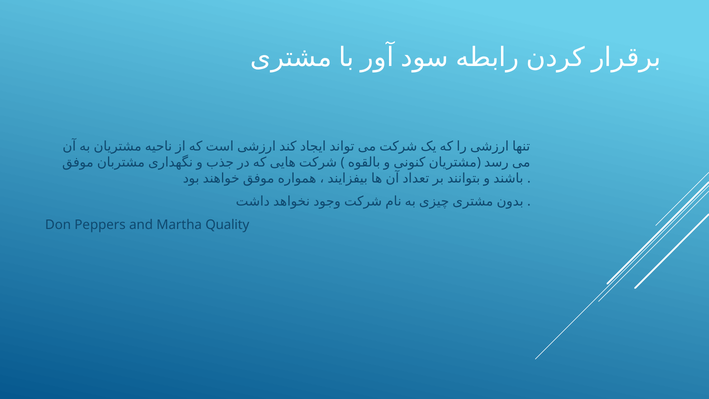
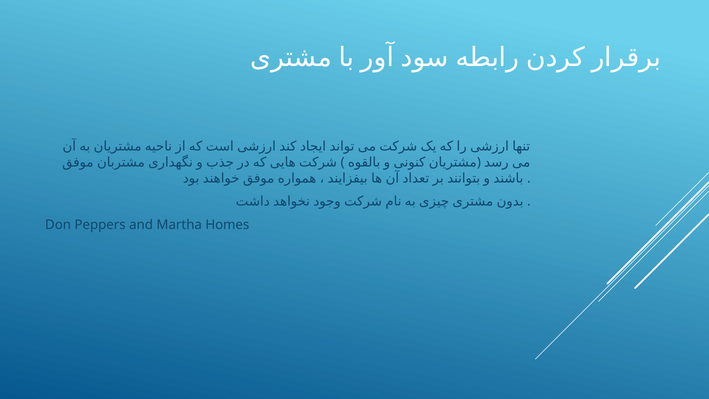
Quality: Quality -> Homes
